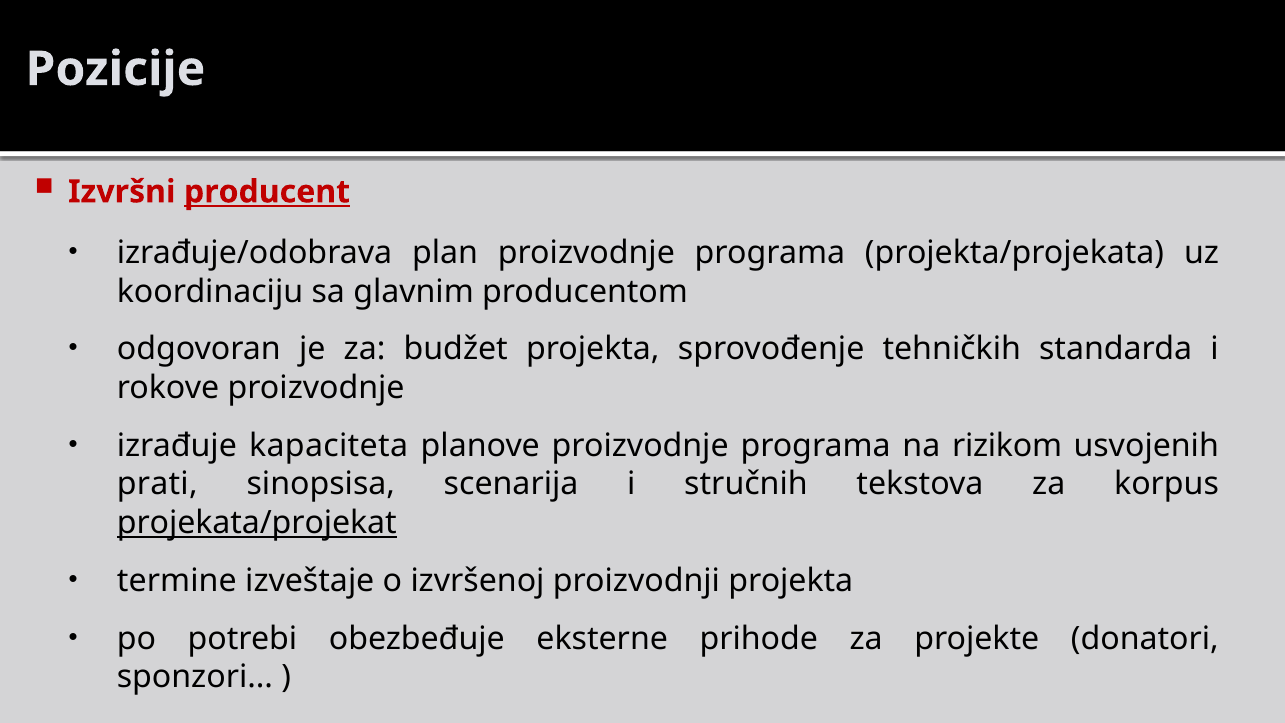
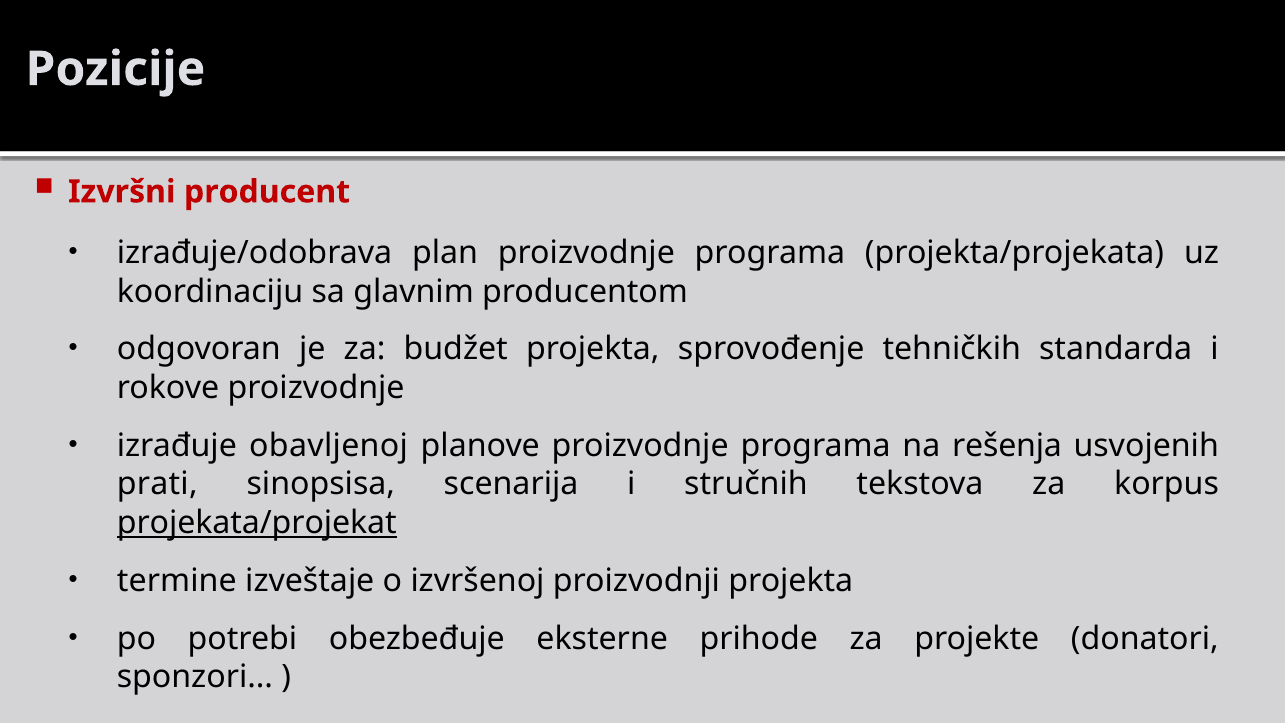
producent underline: present -> none
kapaciteta: kapaciteta -> obavljenoj
rizikom: rizikom -> rešenja
